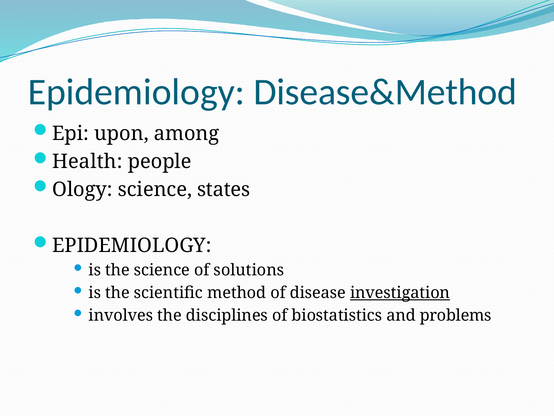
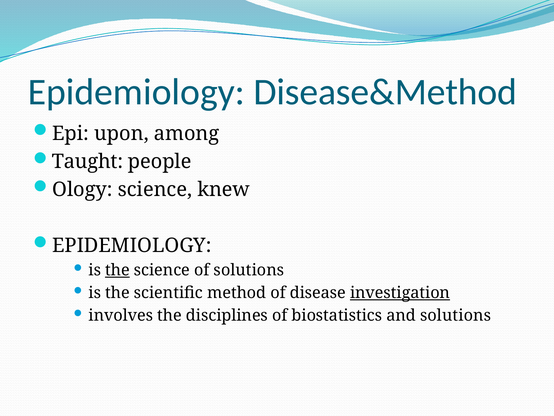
Health: Health -> Taught
states: states -> knew
the at (117, 270) underline: none -> present
and problems: problems -> solutions
